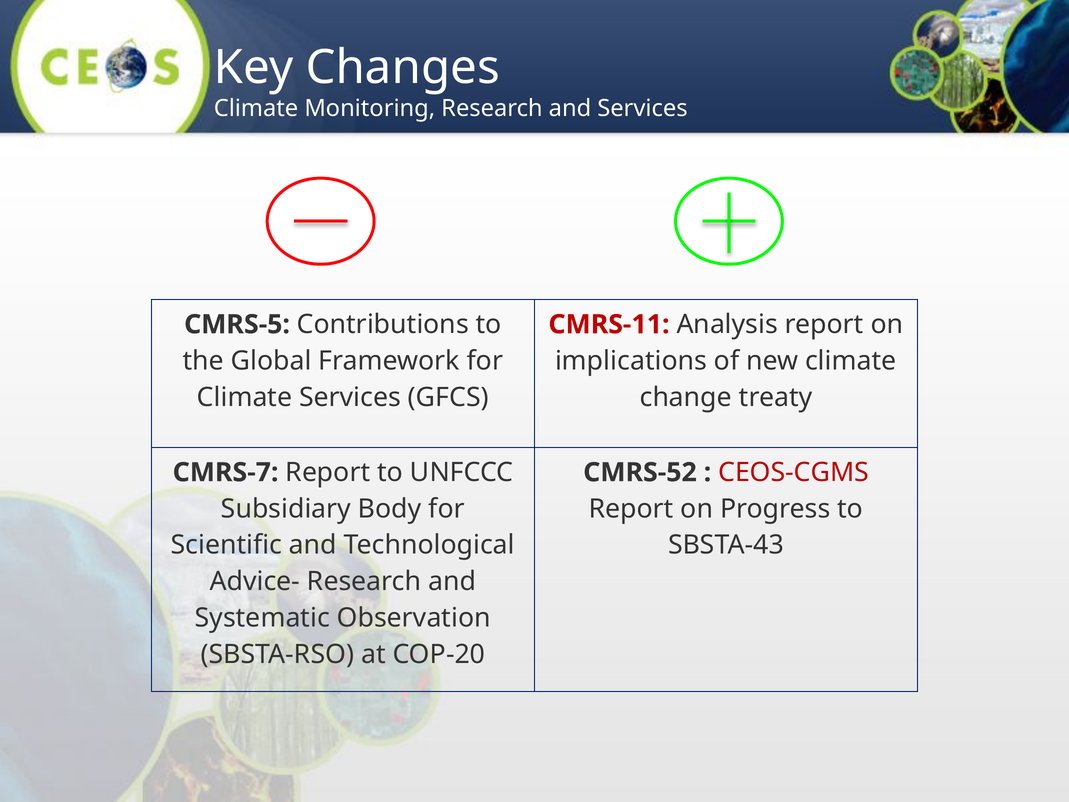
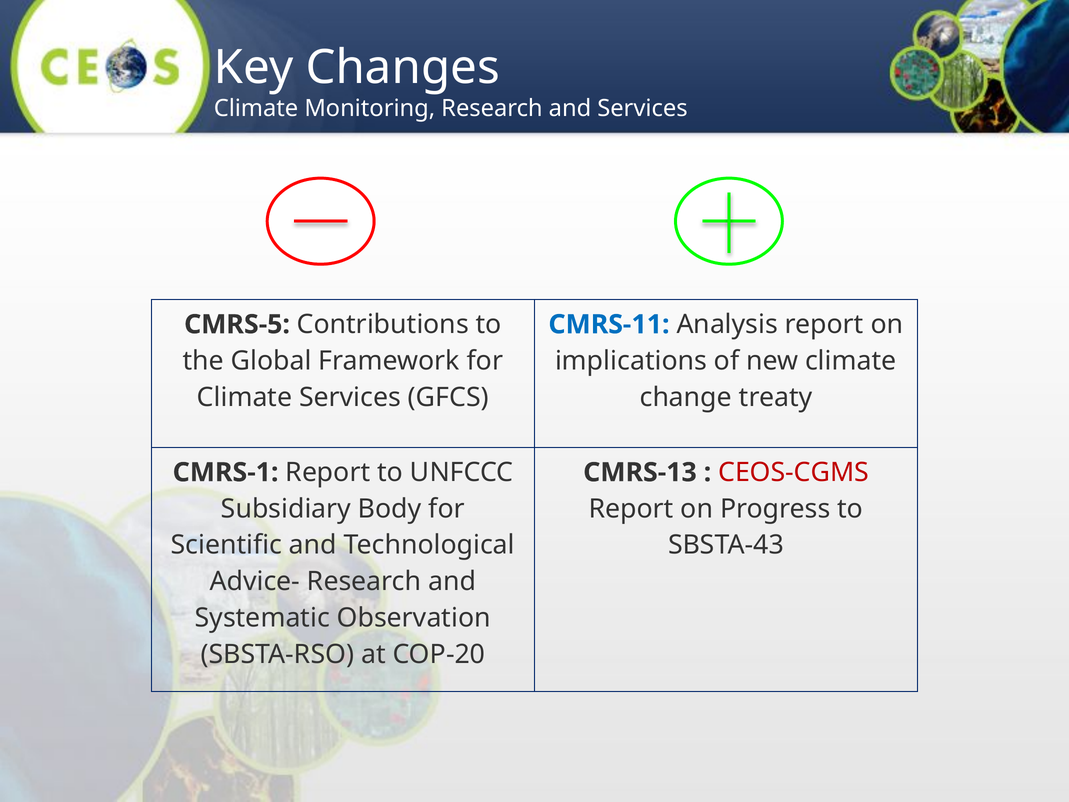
CMRS-11 colour: red -> blue
CMRS‐7: CMRS‐7 -> CMRS‐1
CMRS-52: CMRS-52 -> CMRS-13
